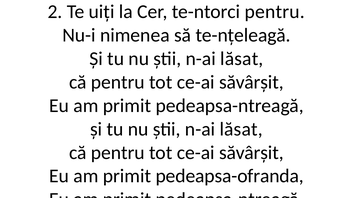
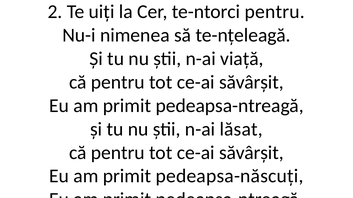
lăsat at (242, 59): lăsat -> viață
pedeapsa-ofranda: pedeapsa-ofranda -> pedeapsa-născuți
